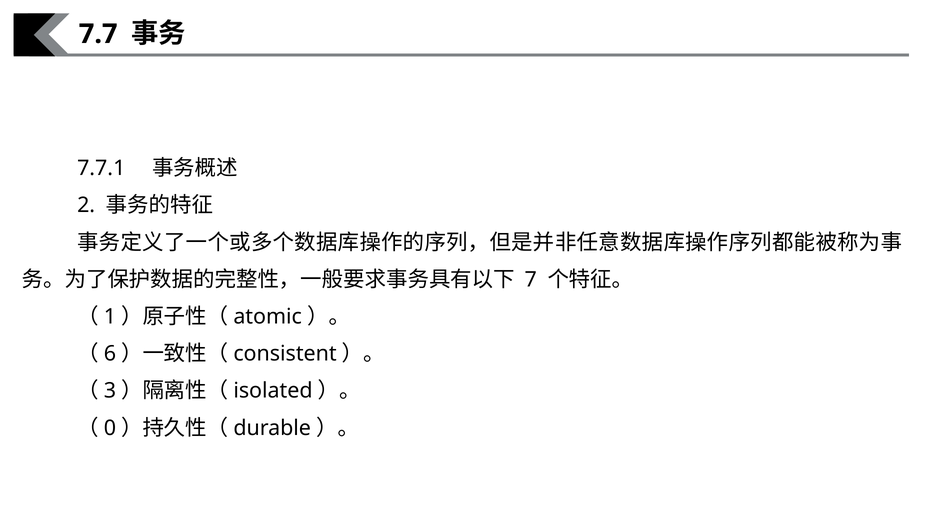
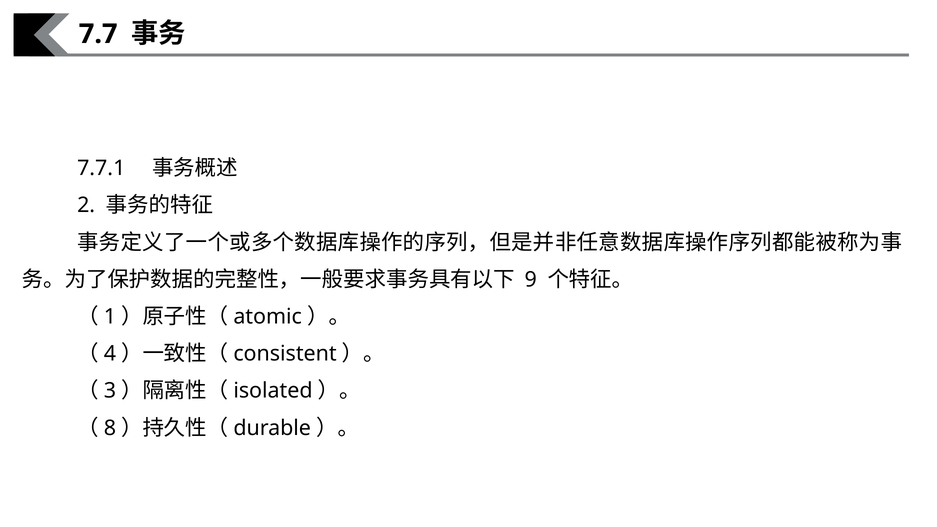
7: 7 -> 9
6: 6 -> 4
0: 0 -> 8
